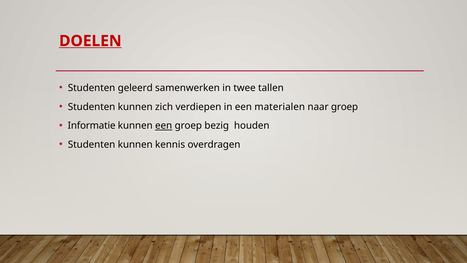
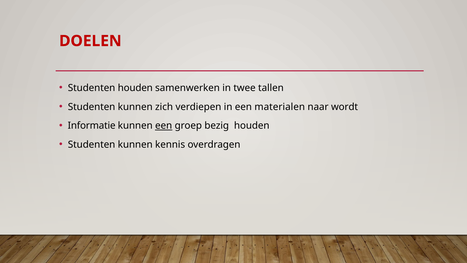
DOELEN underline: present -> none
Studenten geleerd: geleerd -> houden
naar groep: groep -> wordt
